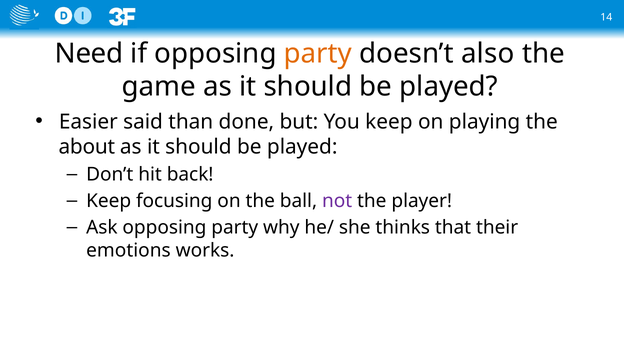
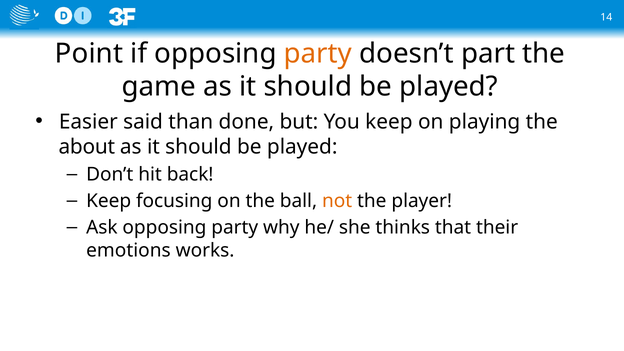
Need: Need -> Point
also: also -> part
not colour: purple -> orange
